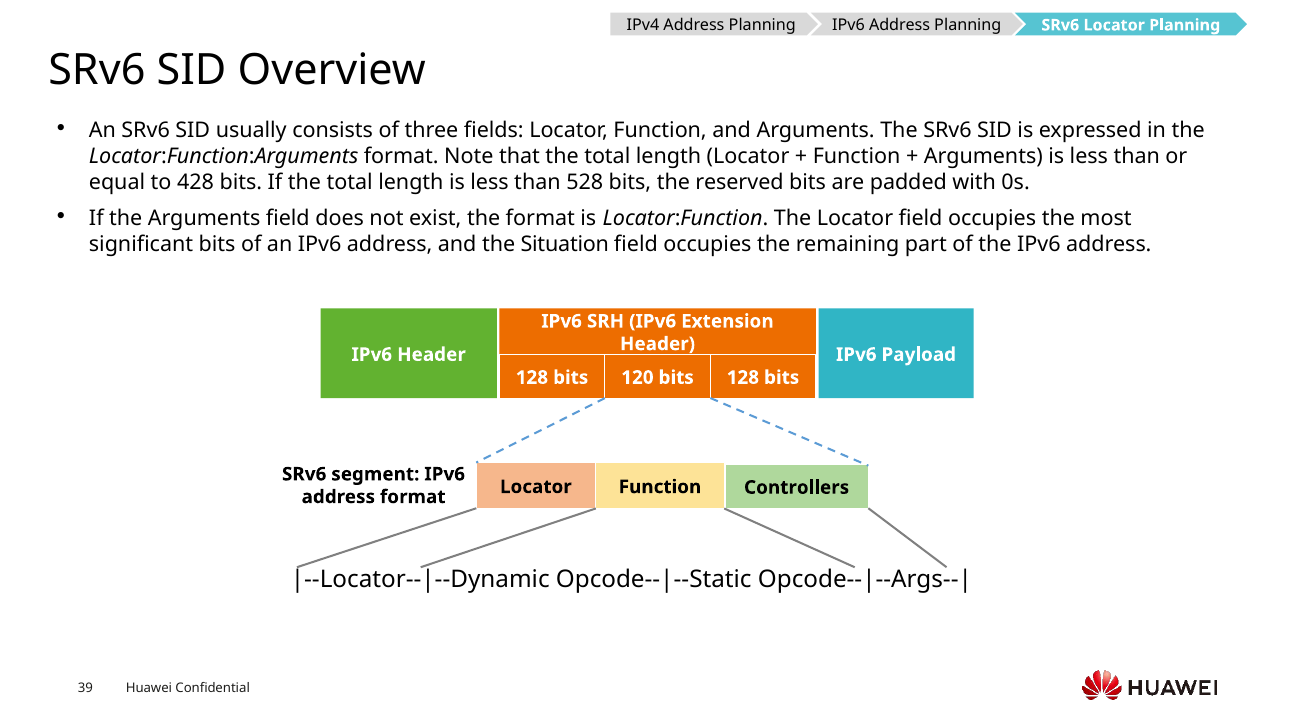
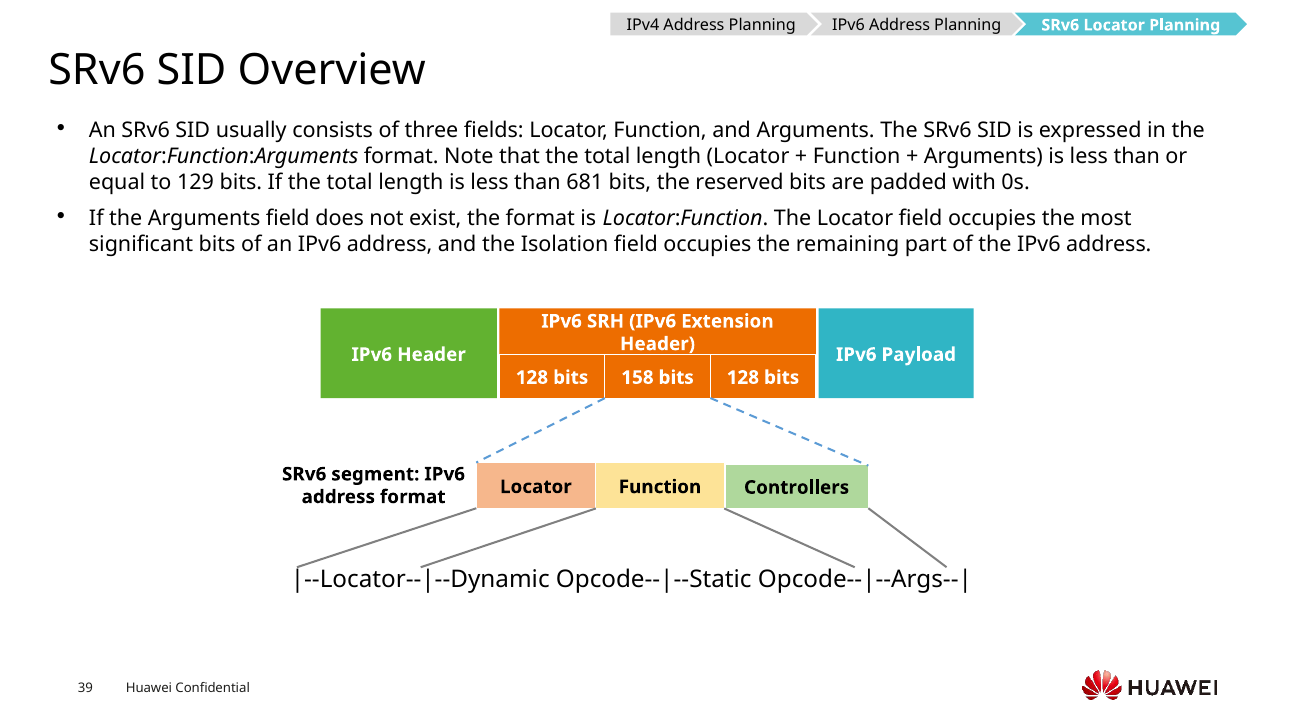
428: 428 -> 129
528: 528 -> 681
Situation: Situation -> Isolation
120: 120 -> 158
